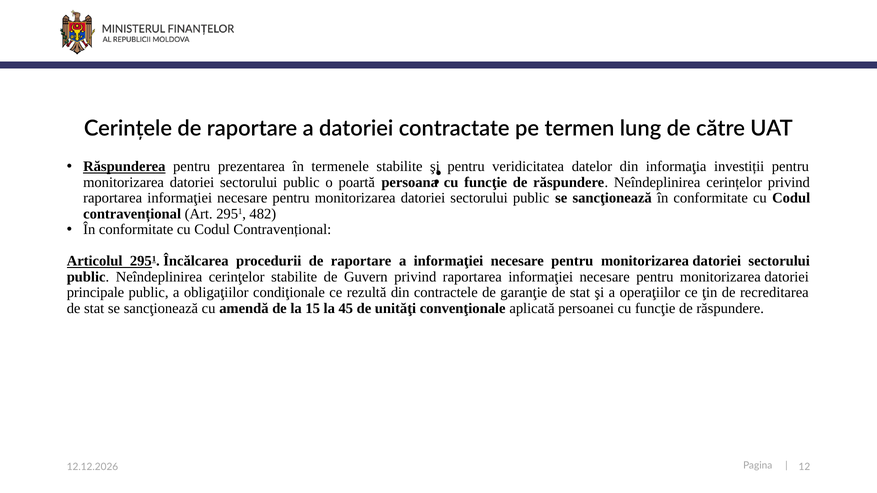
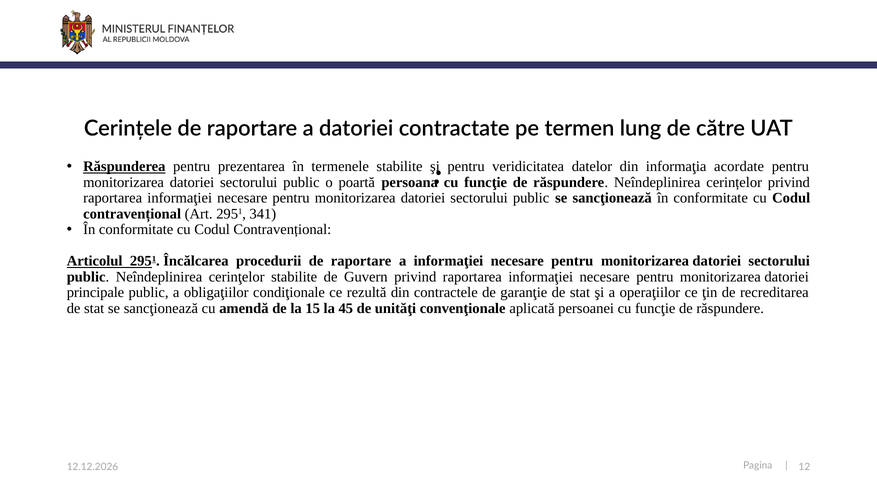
investiții: investiții -> acordate
482: 482 -> 341
